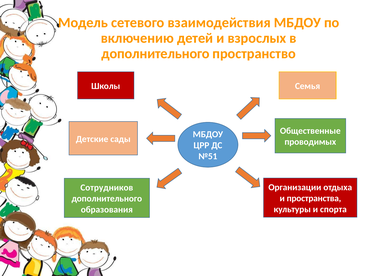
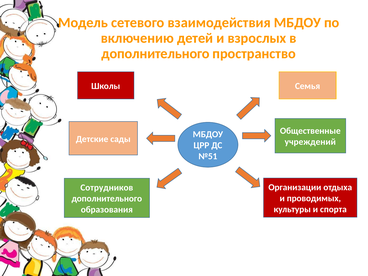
проводимых: проводимых -> учреждений
пространства: пространства -> проводимых
